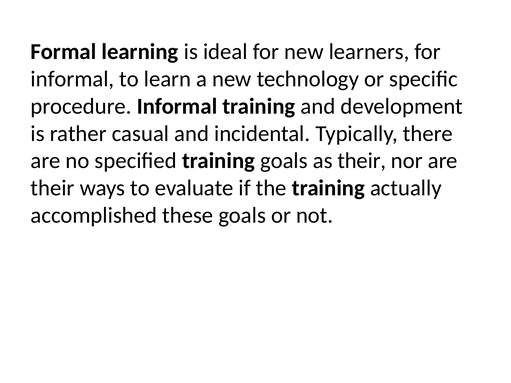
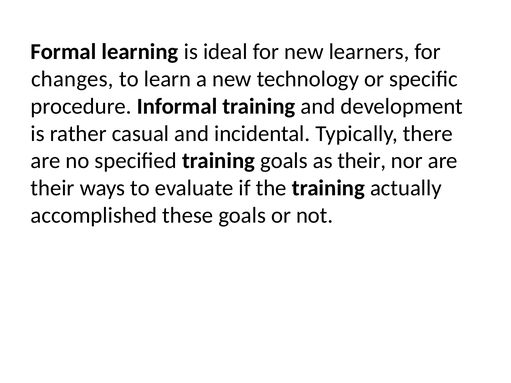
informal at (72, 79): informal -> changes
